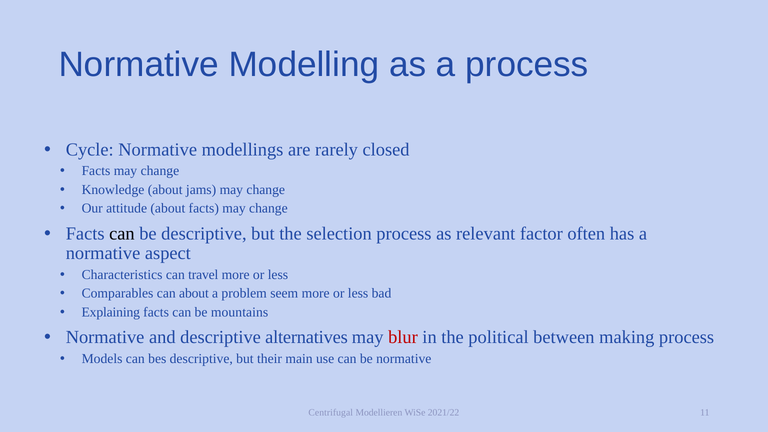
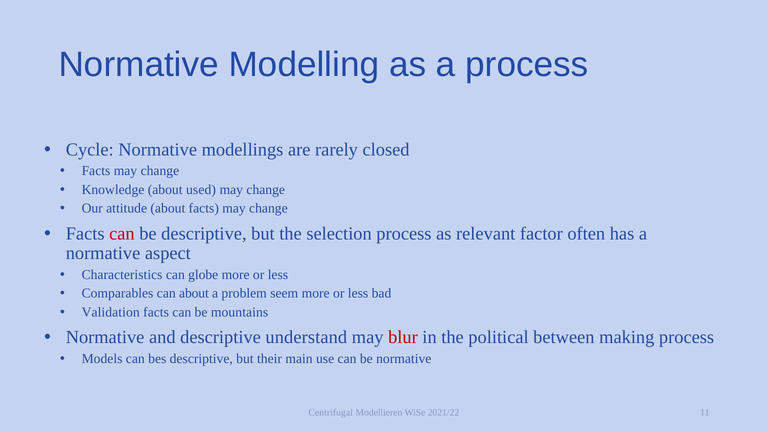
jams: jams -> used
can at (122, 234) colour: black -> red
travel: travel -> globe
Explaining: Explaining -> Validation
alternatives: alternatives -> understand
